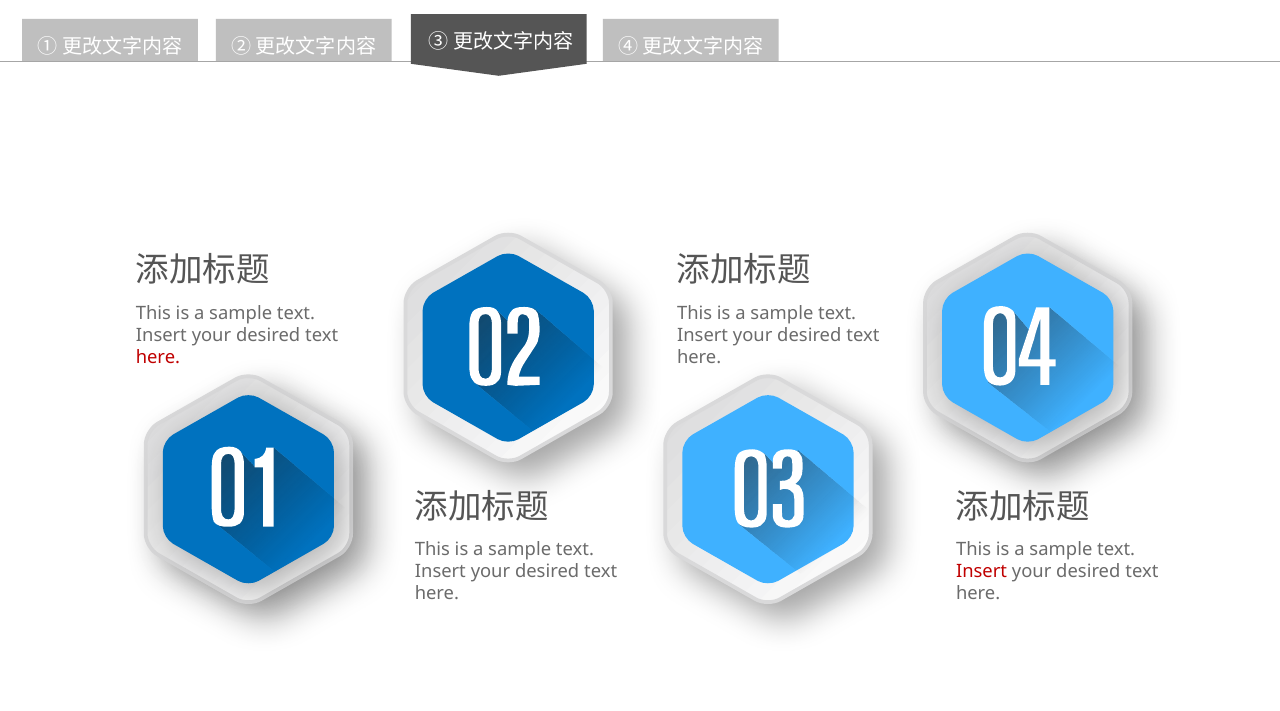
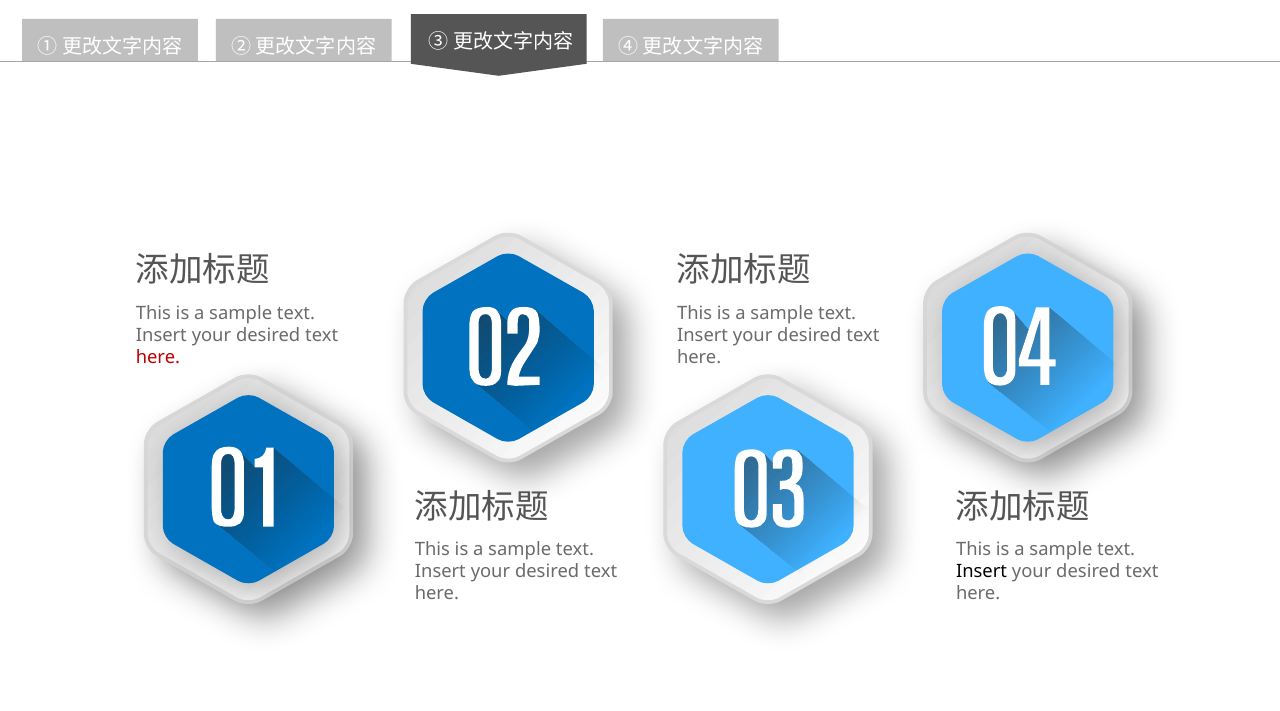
Insert at (982, 572) colour: red -> black
